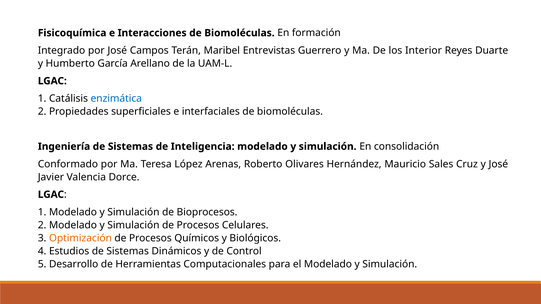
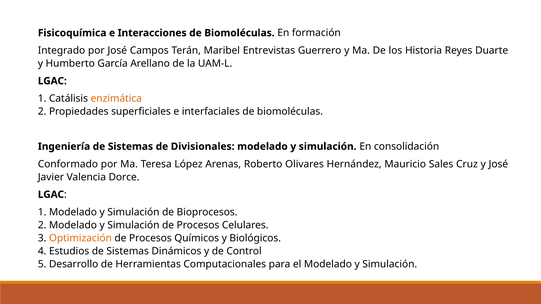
Interior: Interior -> Historia
enzimática colour: blue -> orange
Inteligencia: Inteligencia -> Divisionales
